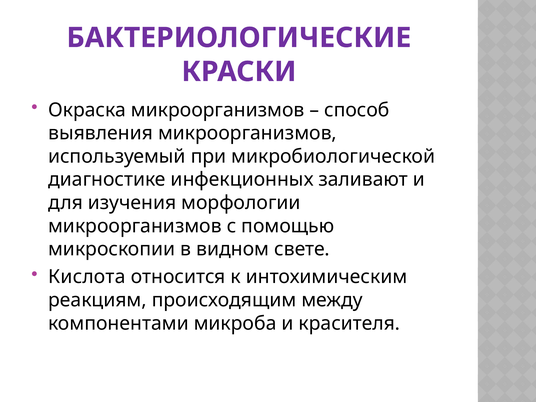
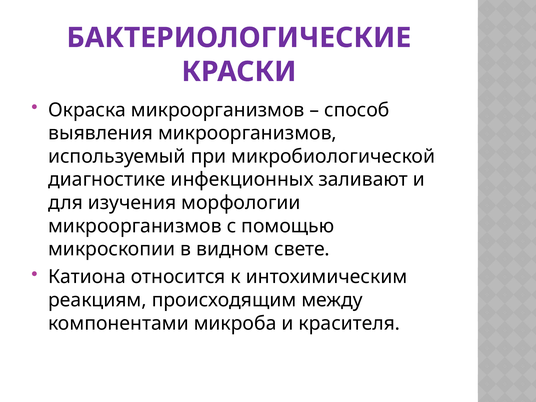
Кислота: Кислота -> Катиона
